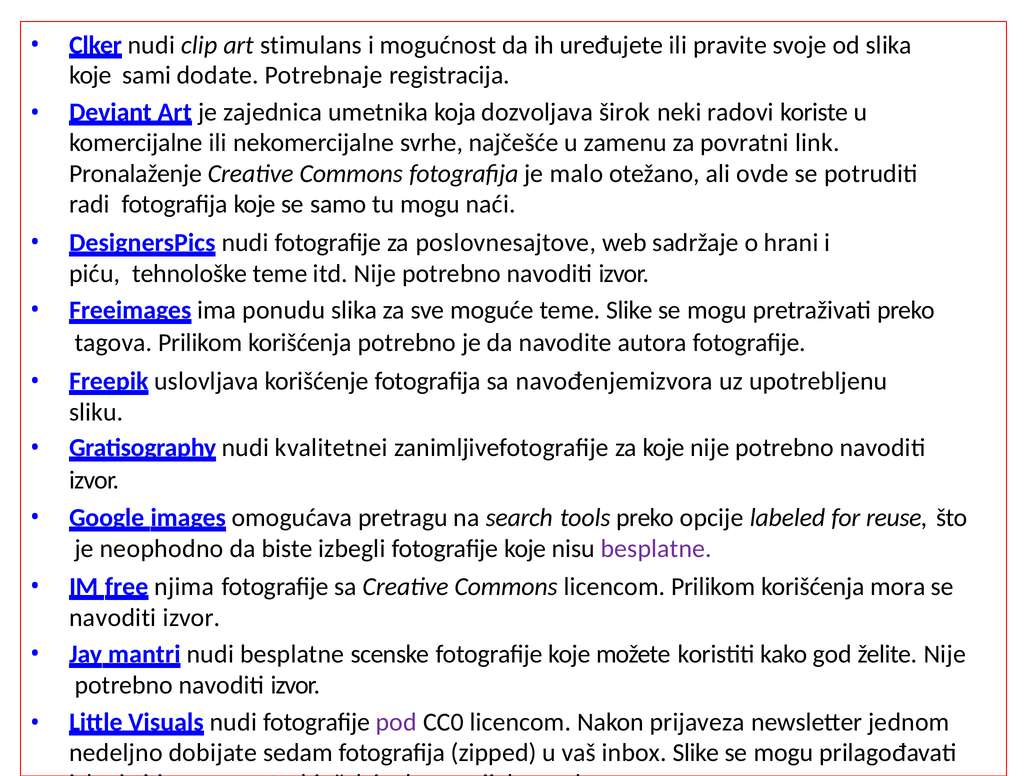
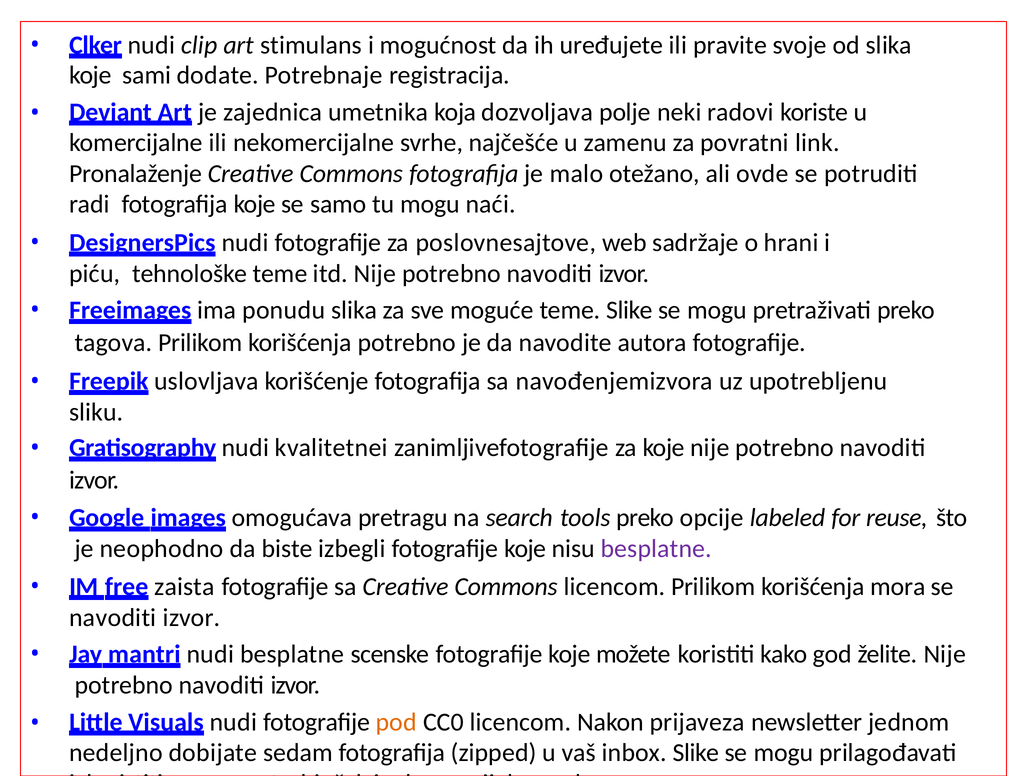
širok: širok -> polje
njima: njima -> zaista
pod colour: purple -> orange
